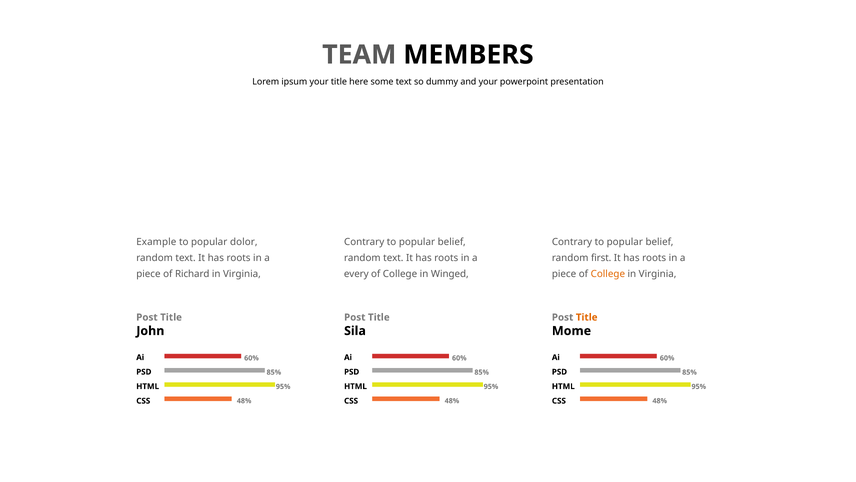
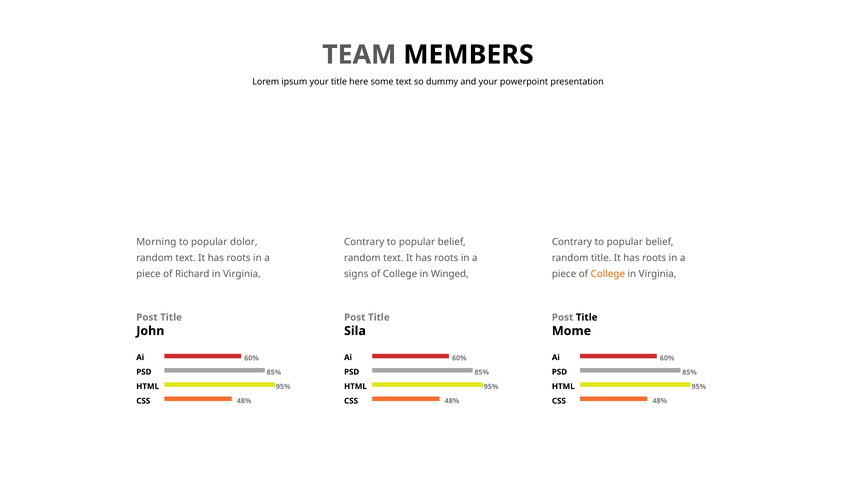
Example: Example -> Morning
random first: first -> title
every: every -> signs
Title at (587, 317) colour: orange -> black
